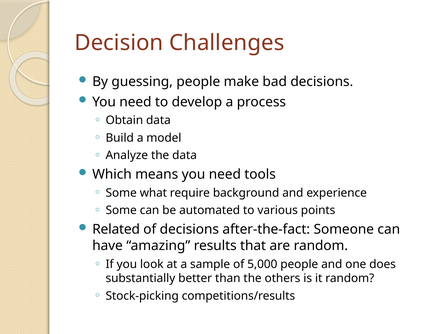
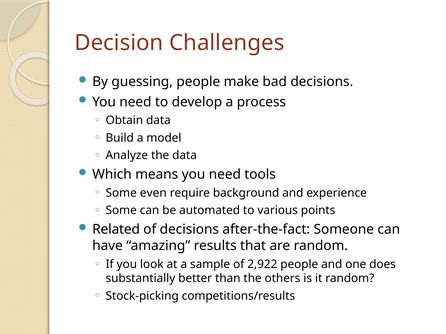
what: what -> even
5,000: 5,000 -> 2,922
